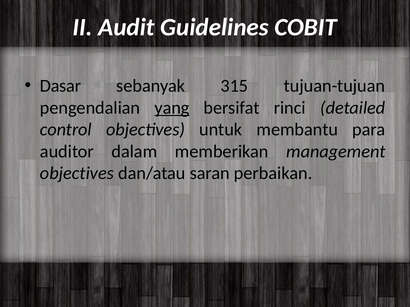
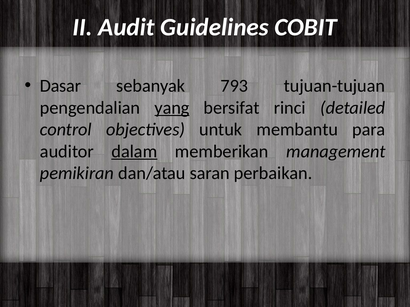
315: 315 -> 793
dalam underline: none -> present
objectives at (77, 173): objectives -> pemikiran
